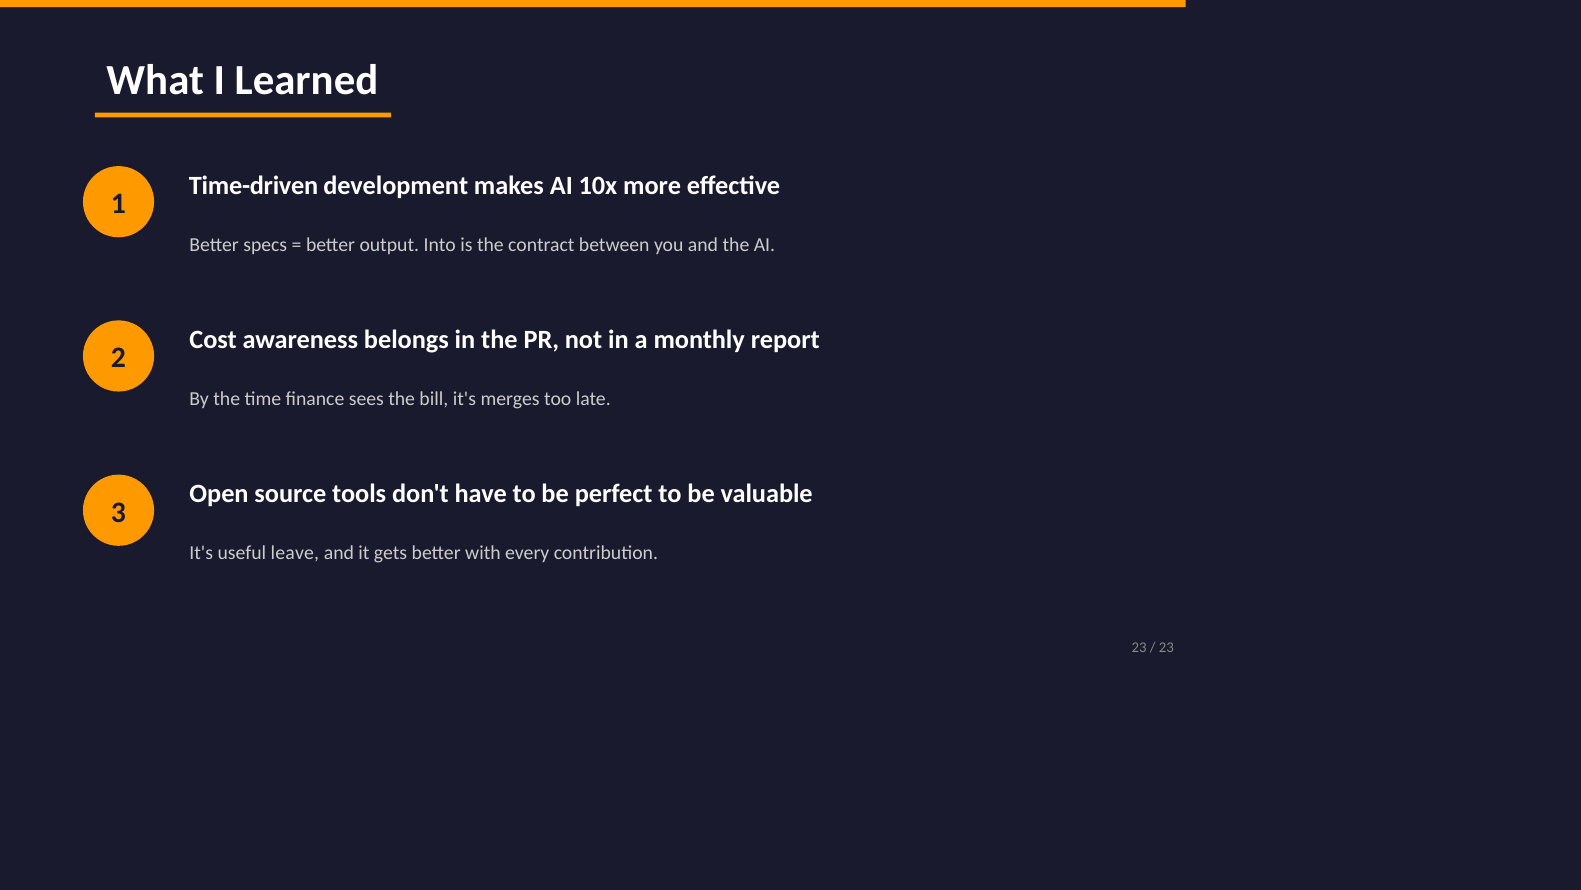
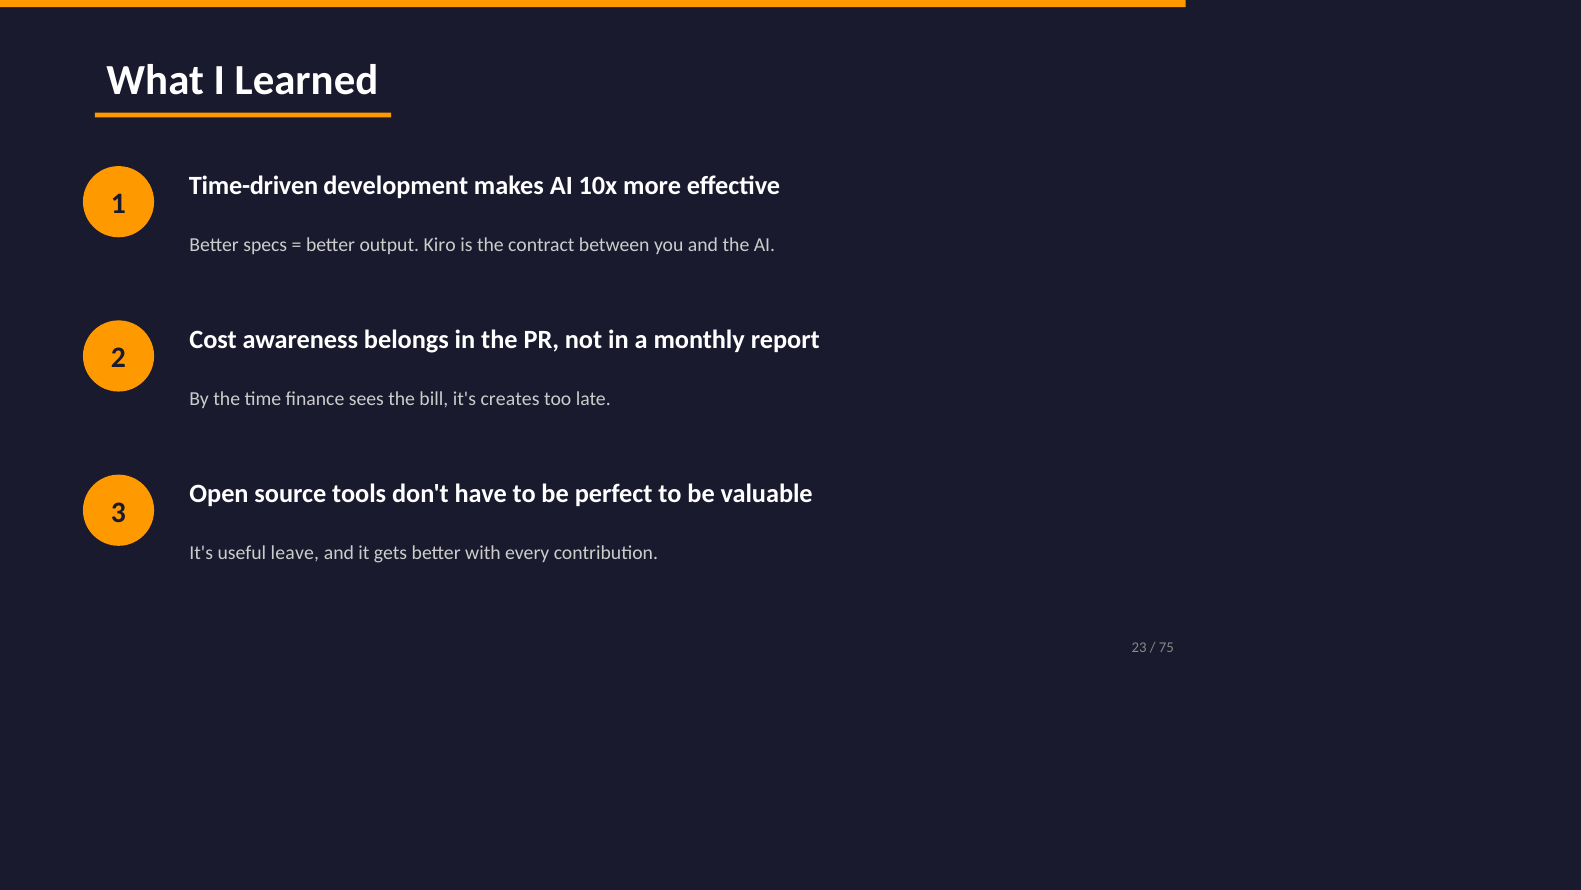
Into: Into -> Kiro
merges: merges -> creates
23 at (1166, 647): 23 -> 75
